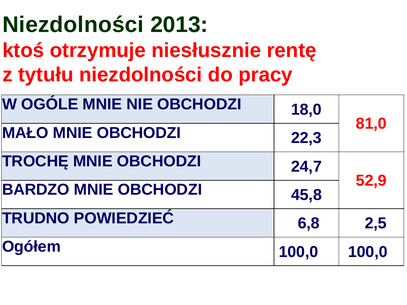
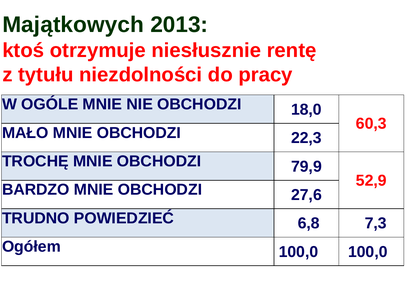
Niezdolności at (73, 25): Niezdolności -> Majątkowych
81,0: 81,0 -> 60,3
24,7: 24,7 -> 79,9
45,8: 45,8 -> 27,6
2,5: 2,5 -> 7,3
